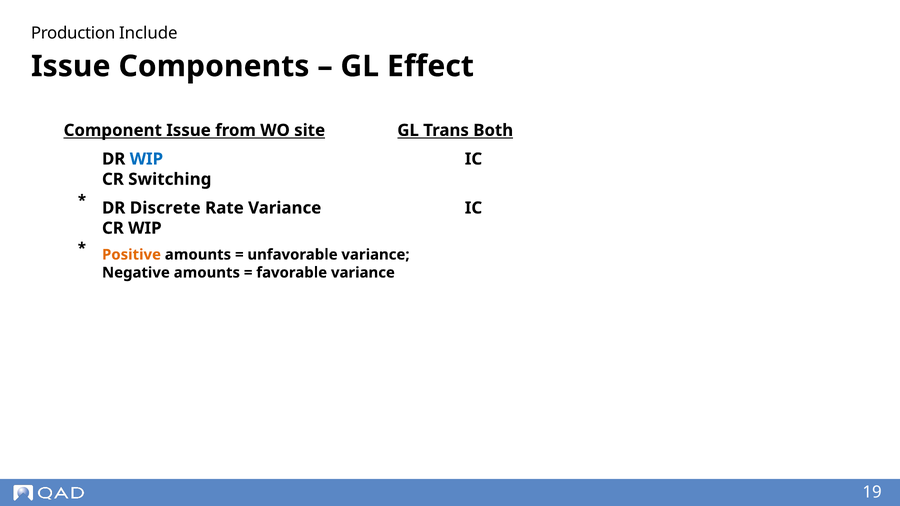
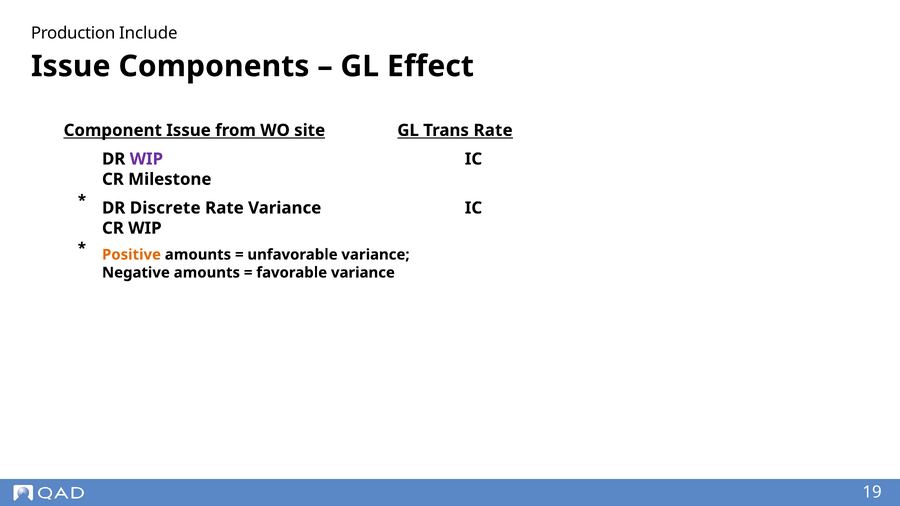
Trans Both: Both -> Rate
WIP at (146, 159) colour: blue -> purple
Switching: Switching -> Milestone
